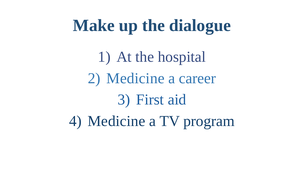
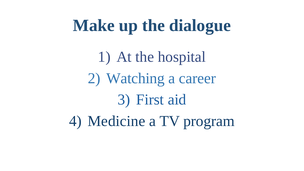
Medicine at (135, 78): Medicine -> Watching
